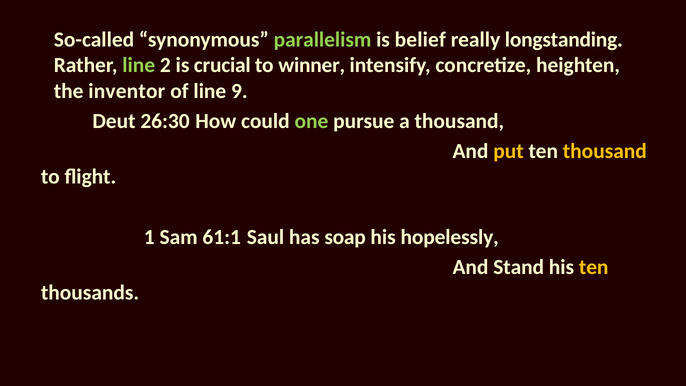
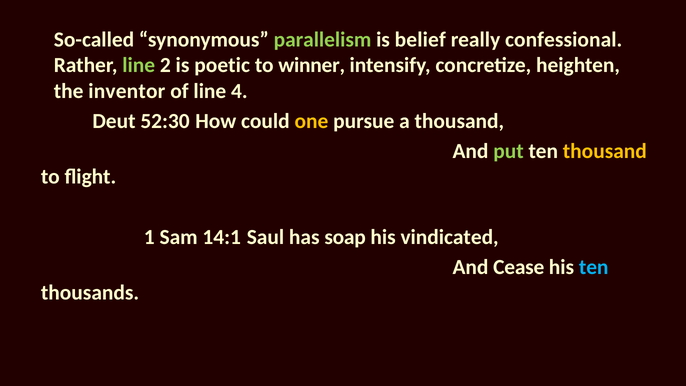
longstanding: longstanding -> confessional
crucial: crucial -> poetic
9: 9 -> 4
26:30: 26:30 -> 52:30
one colour: light green -> yellow
put colour: yellow -> light green
61:1: 61:1 -> 14:1
hopelessly: hopelessly -> vindicated
Stand: Stand -> Cease
ten at (594, 267) colour: yellow -> light blue
